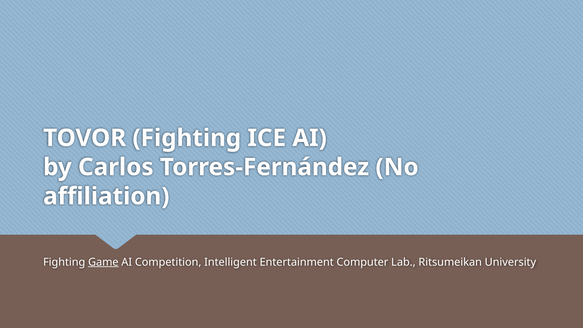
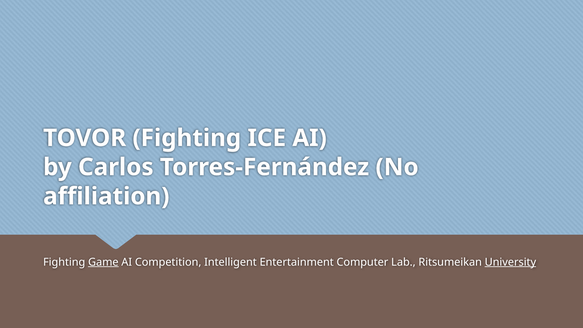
University underline: none -> present
